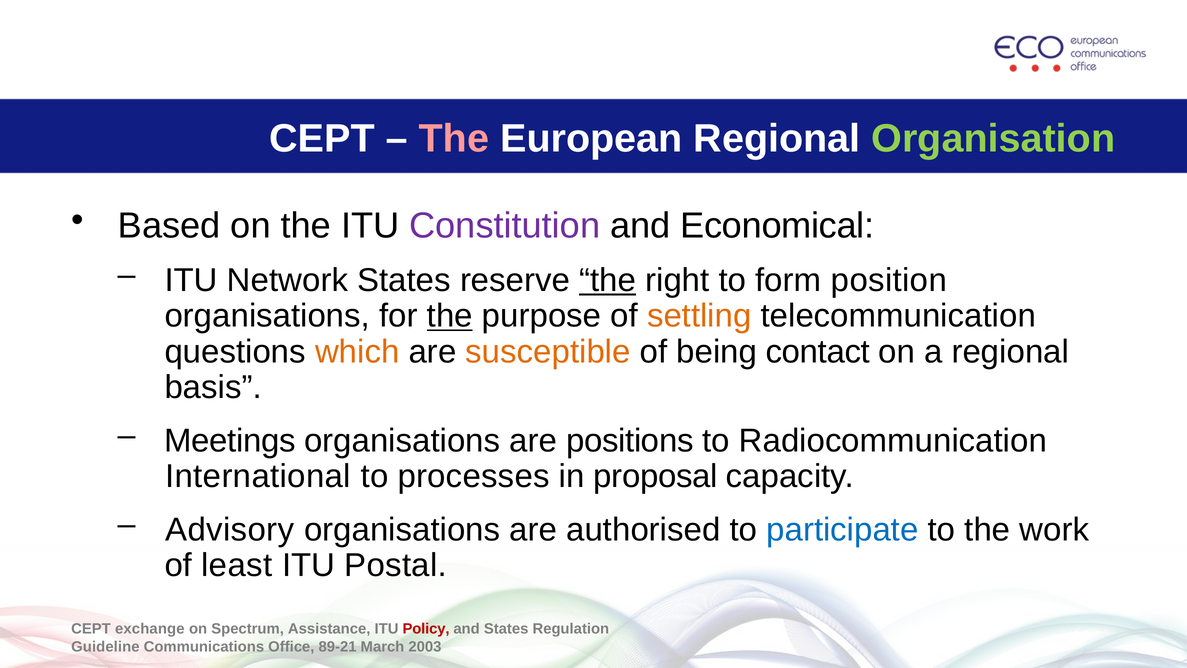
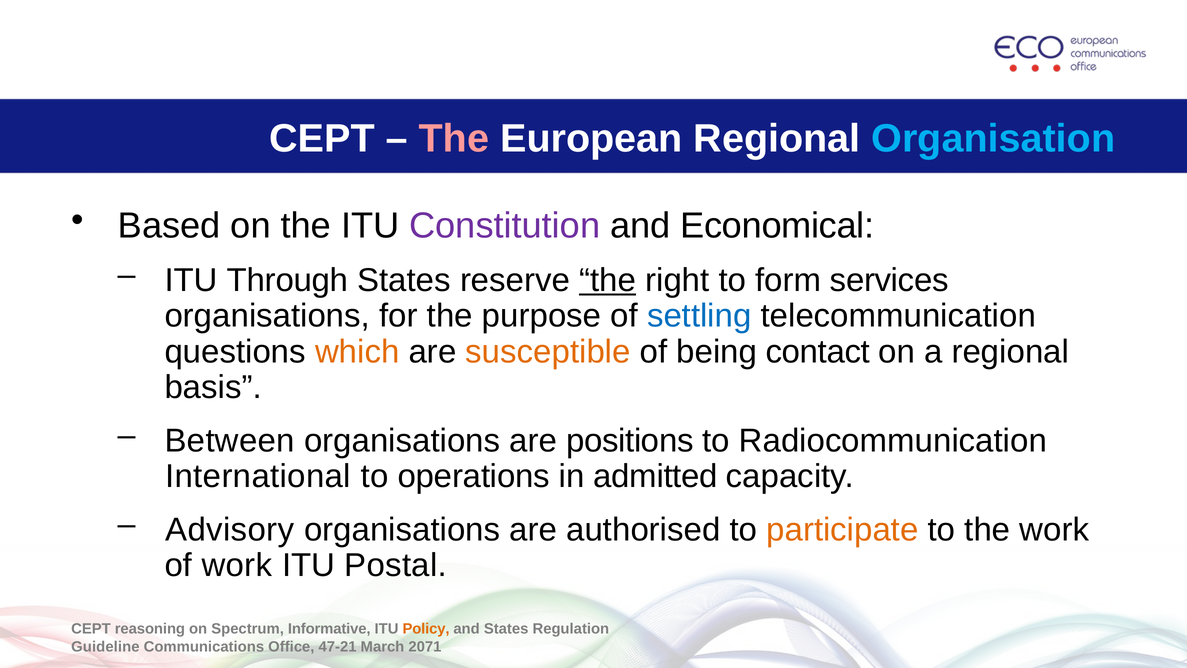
Organisation colour: light green -> light blue
Network: Network -> Through
position: position -> services
the at (450, 316) underline: present -> none
settling colour: orange -> blue
Meetings: Meetings -> Between
processes: processes -> operations
proposal: proposal -> admitted
participate colour: blue -> orange
of least: least -> work
exchange: exchange -> reasoning
Assistance: Assistance -> Informative
Policy colour: red -> orange
89-21: 89-21 -> 47-21
2003: 2003 -> 2071
